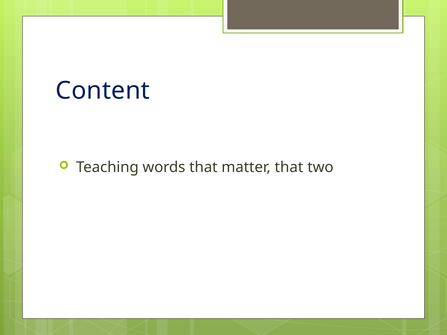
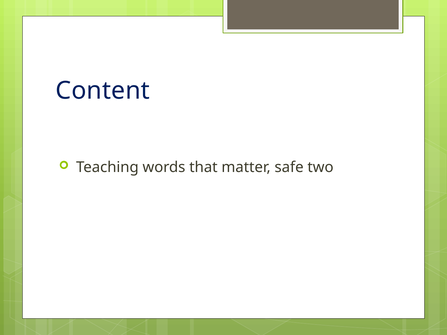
matter that: that -> safe
